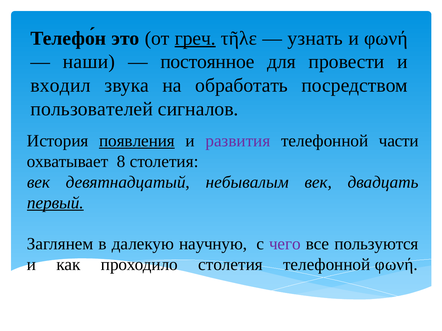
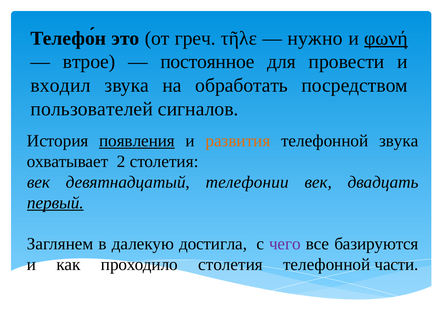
греч underline: present -> none
узнать: узнать -> нужно
φωνή at (386, 38) underline: none -> present
наши: наши -> втрое
развития colour: purple -> orange
телефонной части: части -> звука
8: 8 -> 2
небывалым: небывалым -> телефонии
научную: научную -> достигла
пользуются: пользуются -> базируются
телефонной φωνή: φωνή -> части
